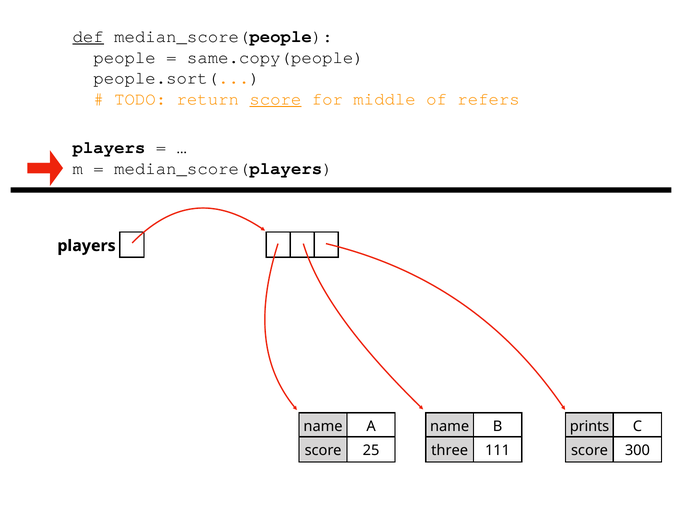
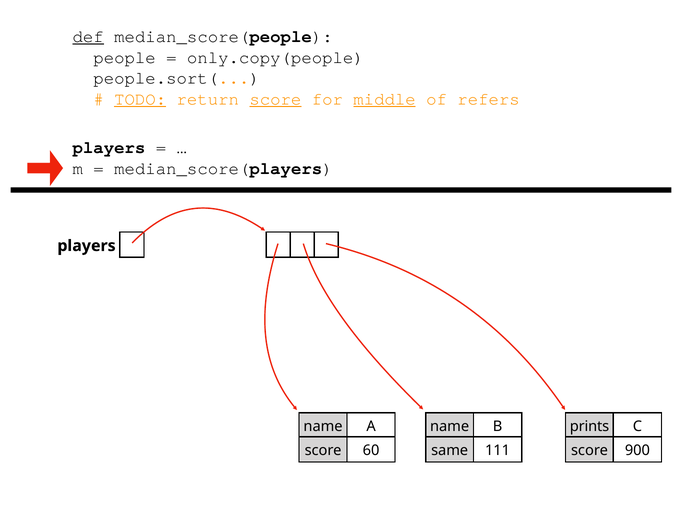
same.copy(people: same.copy(people -> only.copy(people
TODO underline: none -> present
middle underline: none -> present
25: 25 -> 60
three: three -> same
300: 300 -> 900
